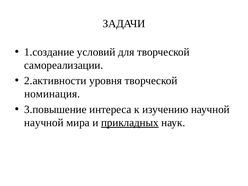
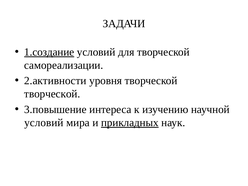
1.создание underline: none -> present
номинация at (52, 94): номинация -> творческой
научной at (44, 123): научной -> условий
